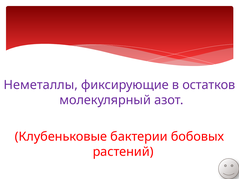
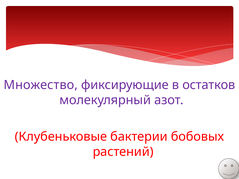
Неметаллы: Неметаллы -> Множество
